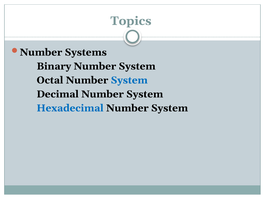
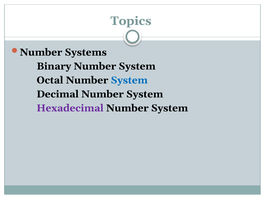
Hexadecimal colour: blue -> purple
